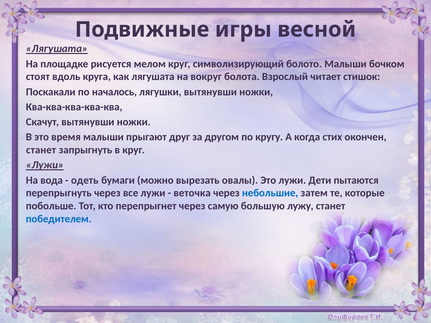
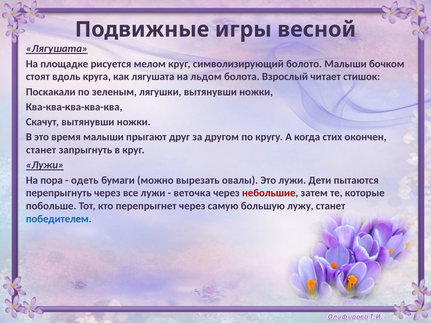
вокруг: вокруг -> льдом
началось: началось -> зеленым
вода: вода -> пора
небольшие colour: blue -> red
